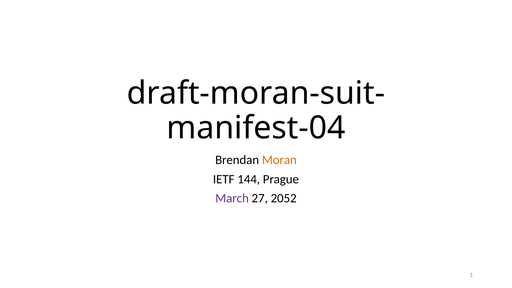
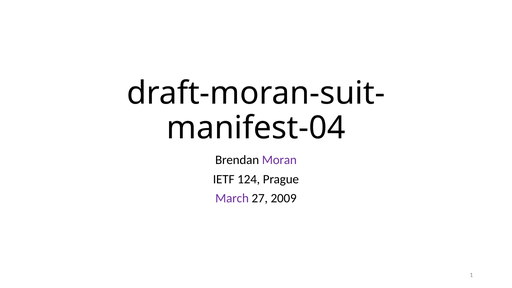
Moran colour: orange -> purple
144: 144 -> 124
2052: 2052 -> 2009
